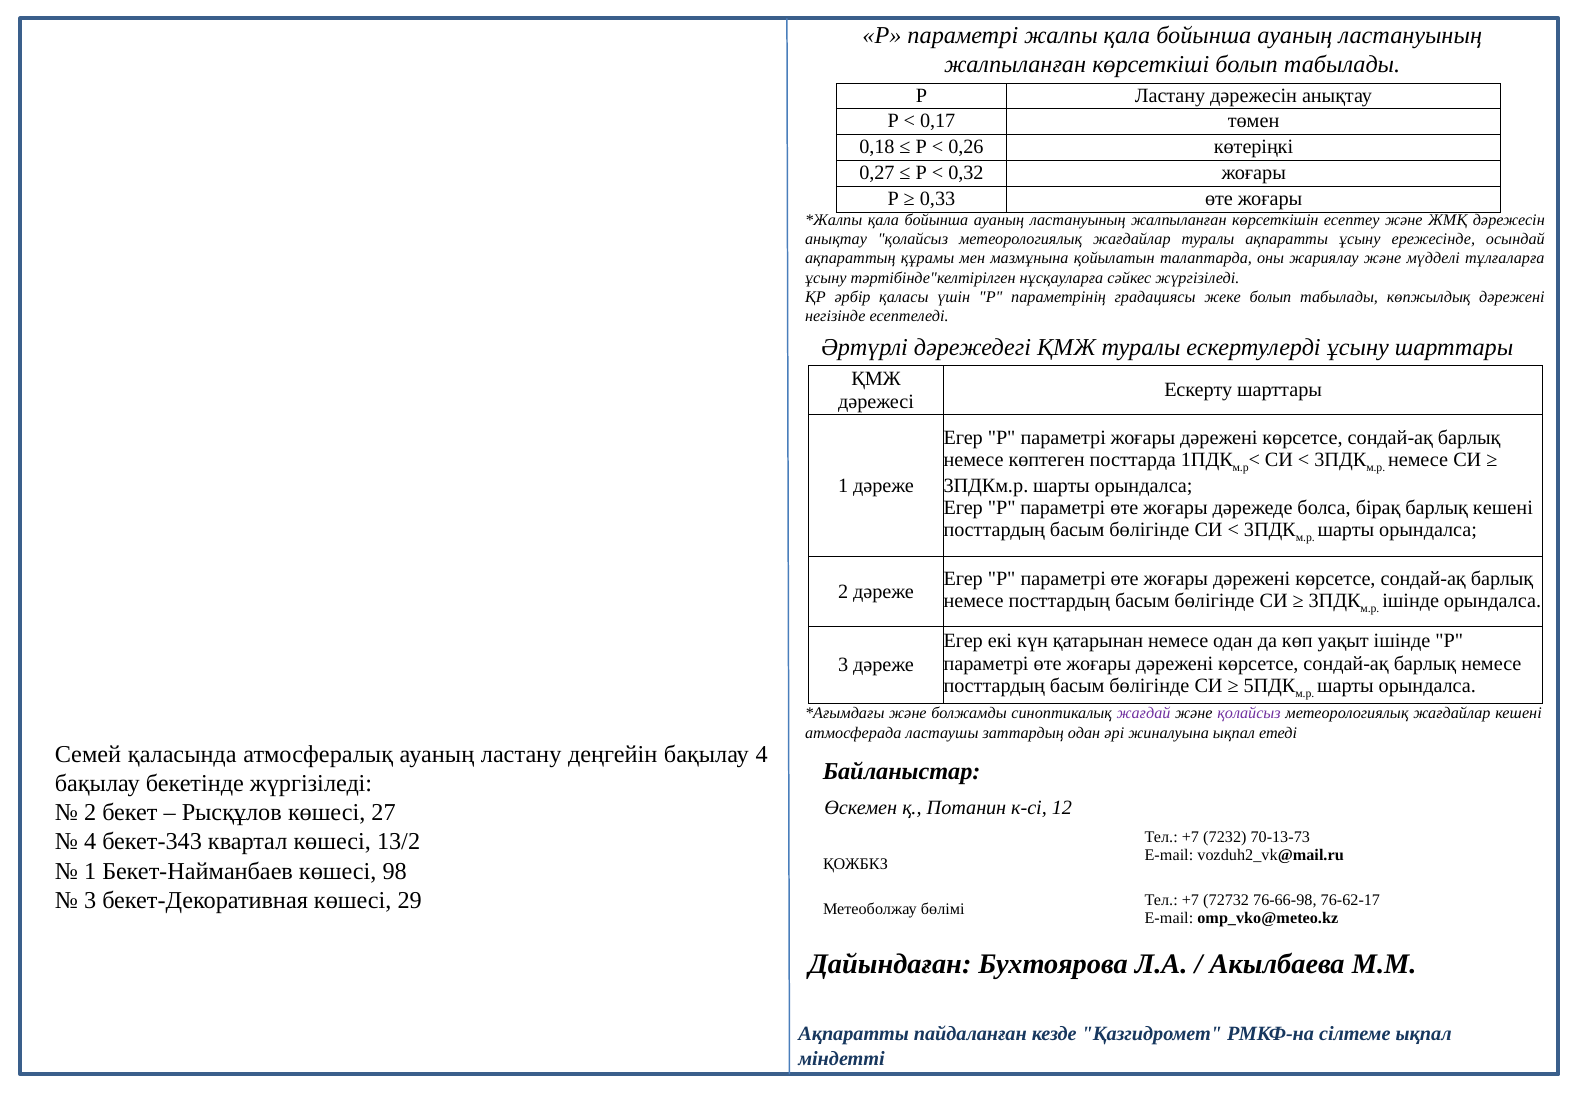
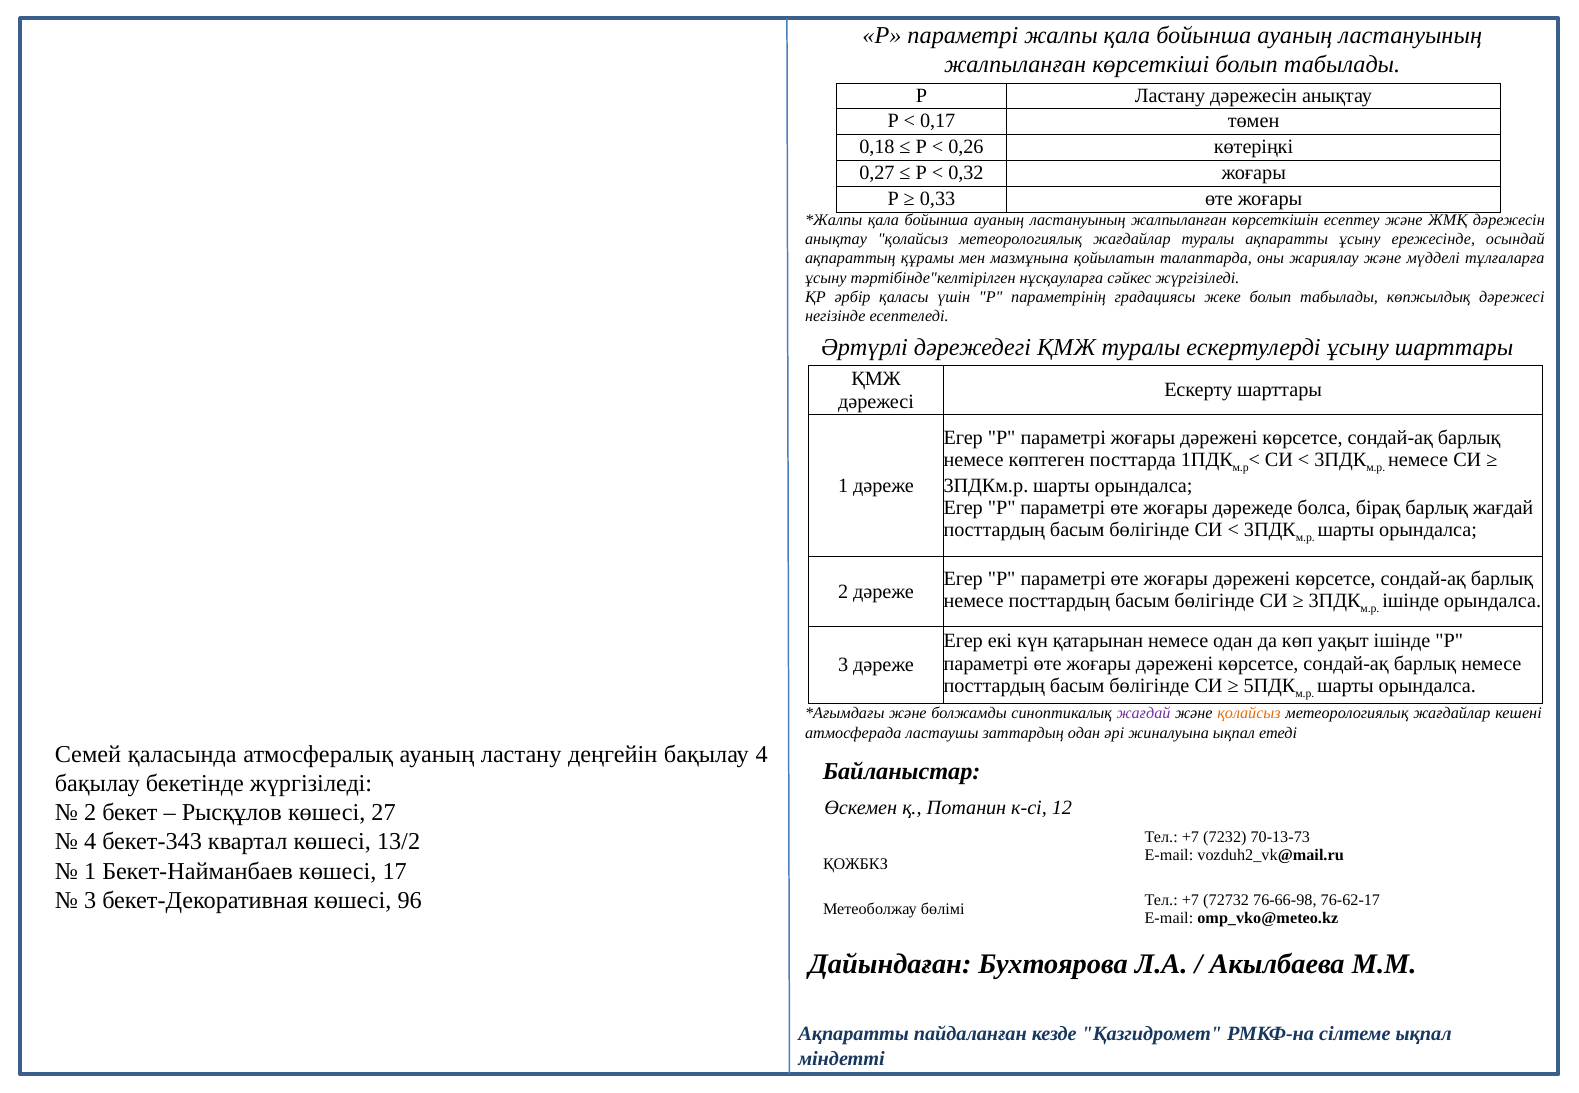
көпжылдық дәрежені: дәрежені -> дәрежесі
барлық кешені: кешені -> жағдай
қолайсыз at (1249, 714) colour: purple -> orange
98: 98 -> 17
29: 29 -> 96
